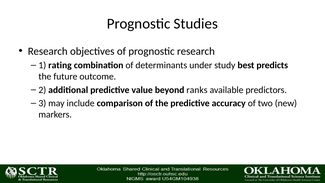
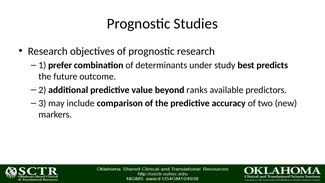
rating: rating -> prefer
